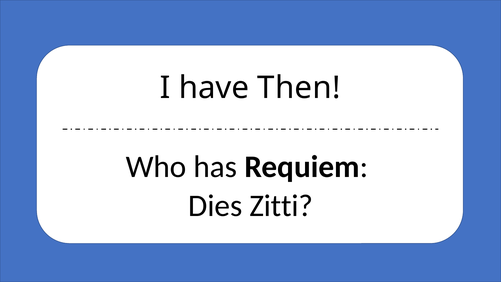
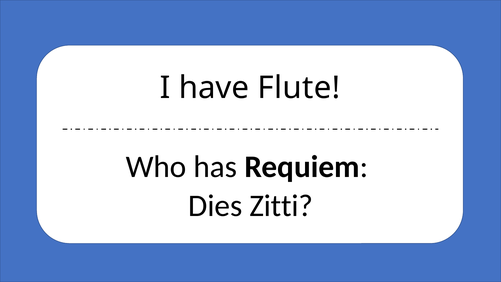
Then: Then -> Flute
